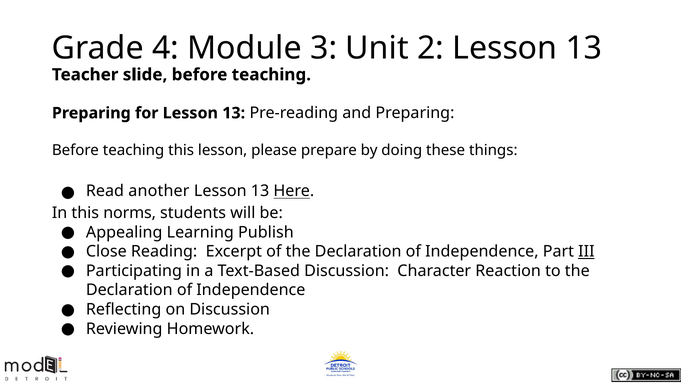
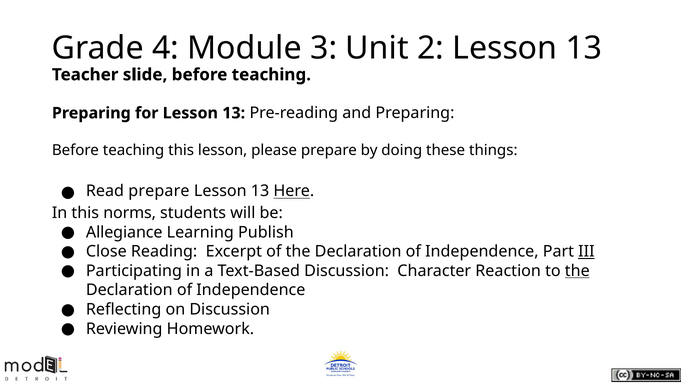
Read another: another -> prepare
Appealing: Appealing -> Allegiance
the at (577, 271) underline: none -> present
